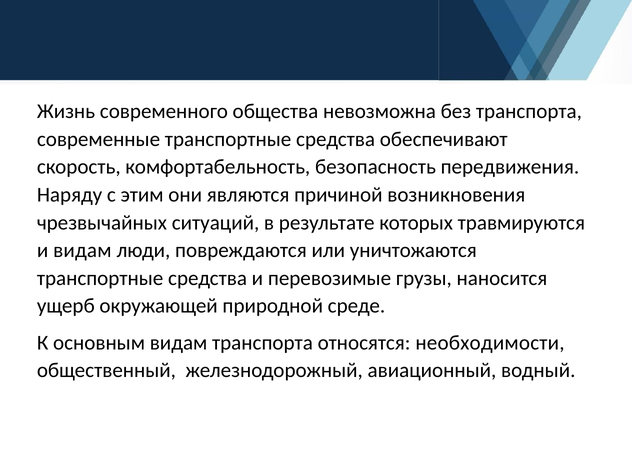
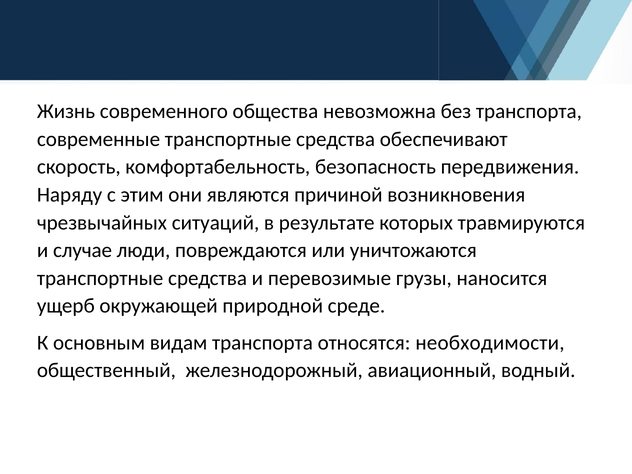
и видам: видам -> случае
